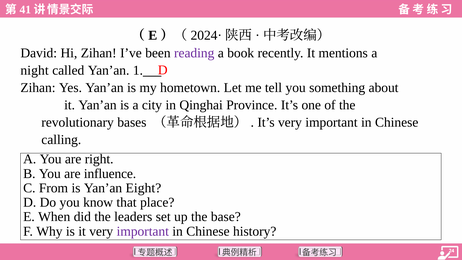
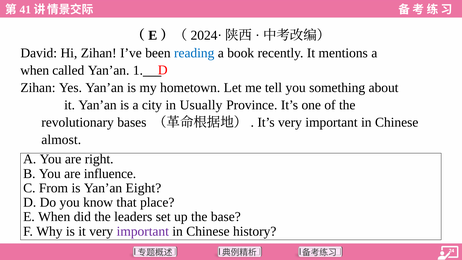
reading colour: purple -> blue
night at (35, 70): night -> when
Qinghai: Qinghai -> Usually
calling: calling -> almost
